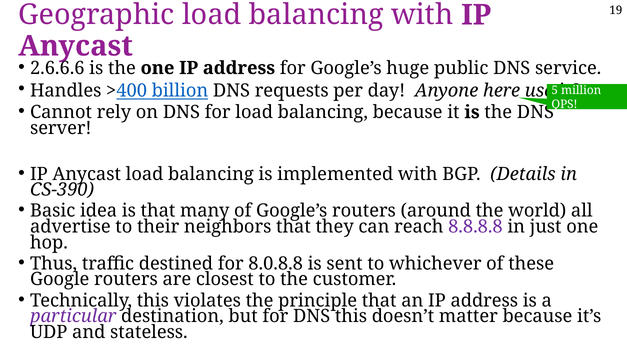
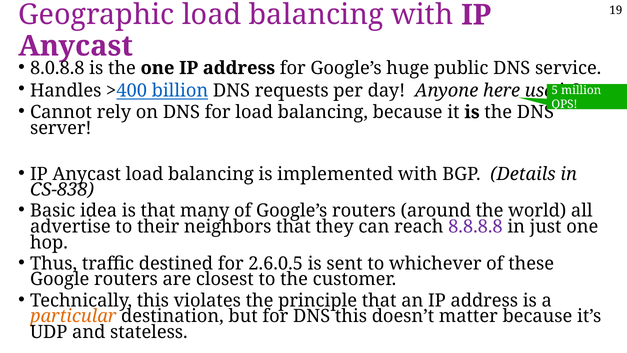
2.6.6.6: 2.6.6.6 -> 8.0.8.8
CS-390: CS-390 -> CS-838
8.0.8.8: 8.0.8.8 -> 2.6.0.5
particular colour: purple -> orange
